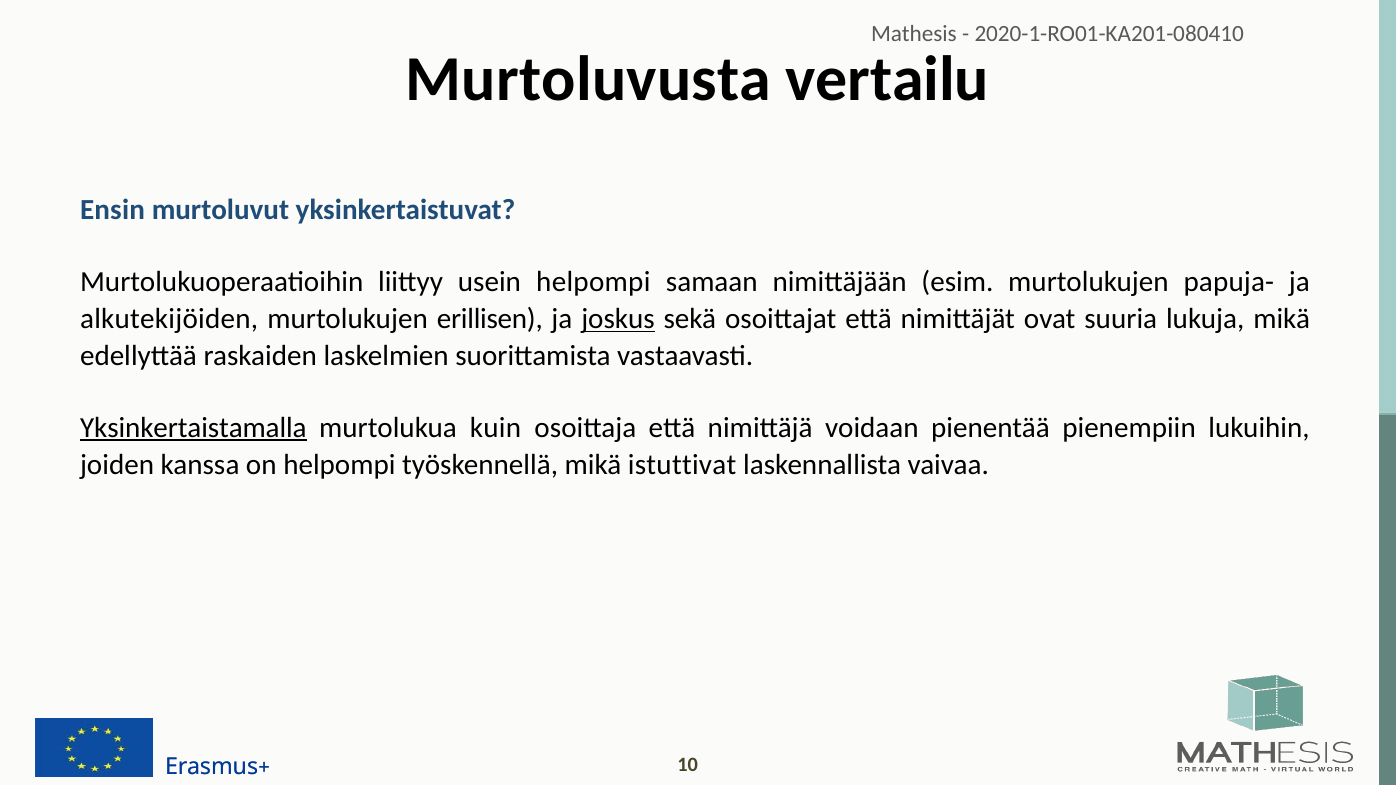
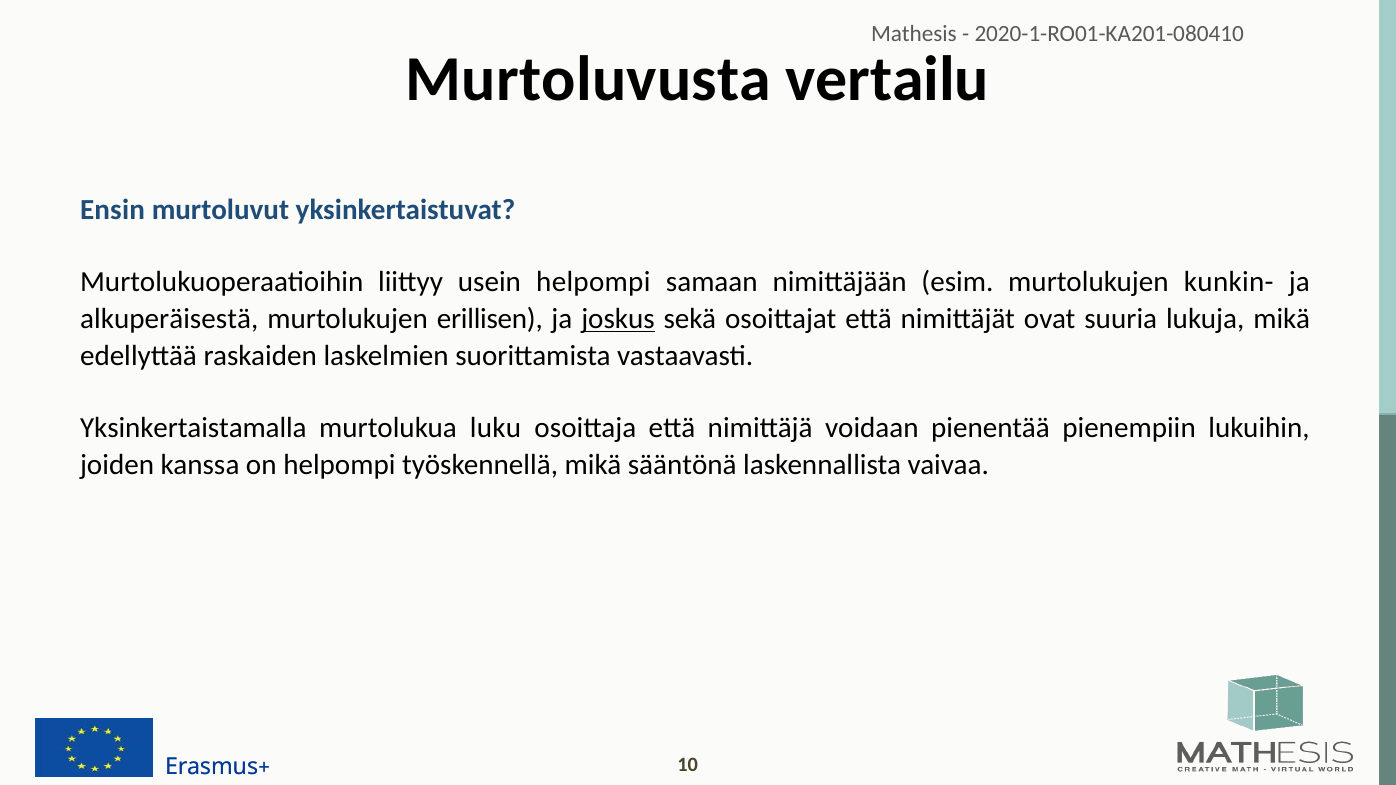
papuja-: papuja- -> kunkin-
alkutekijöiden: alkutekijöiden -> alkuperäisestä
Yksinkertaistamalla underline: present -> none
kuin: kuin -> luku
istuttivat: istuttivat -> sääntönä
